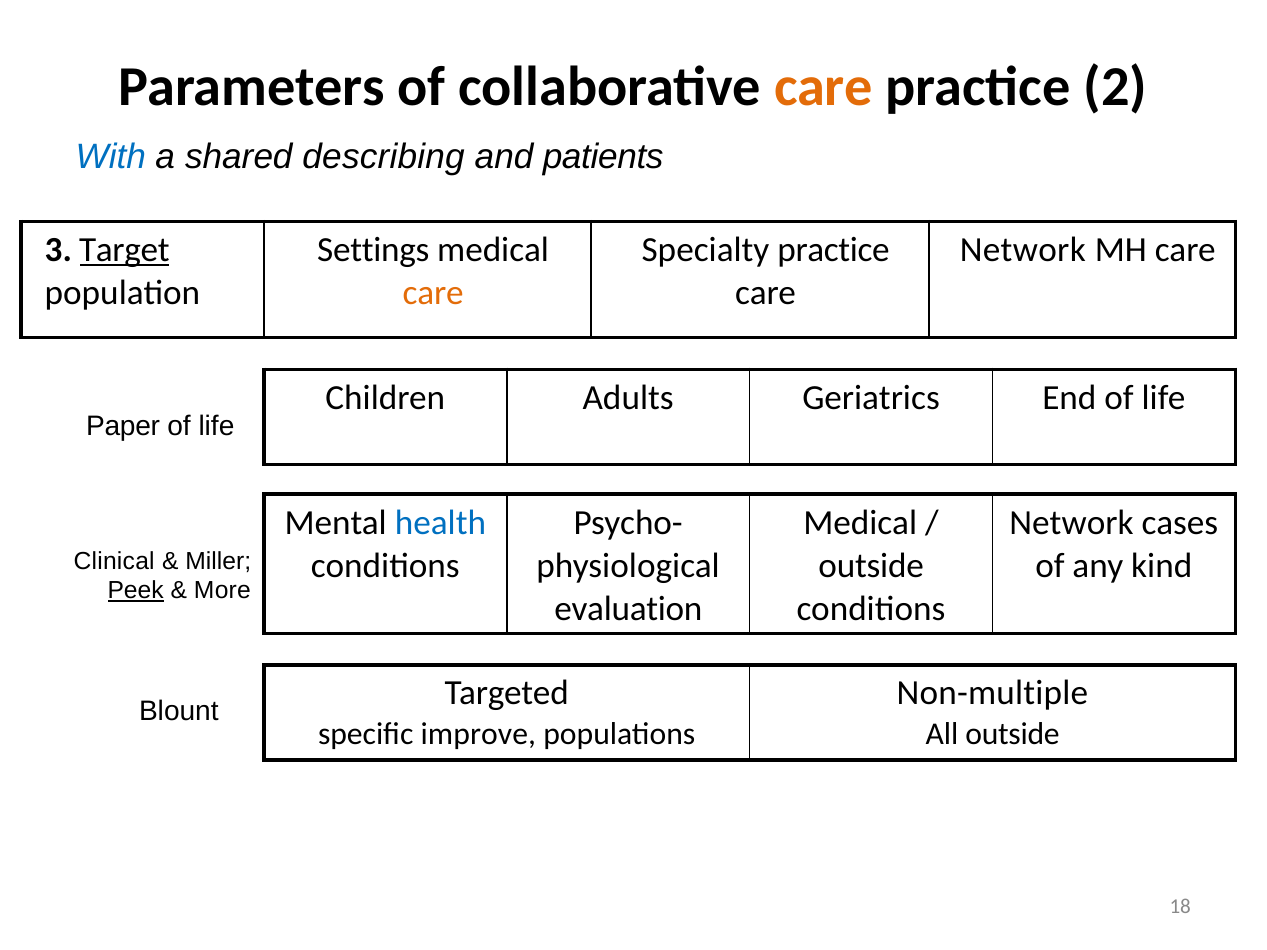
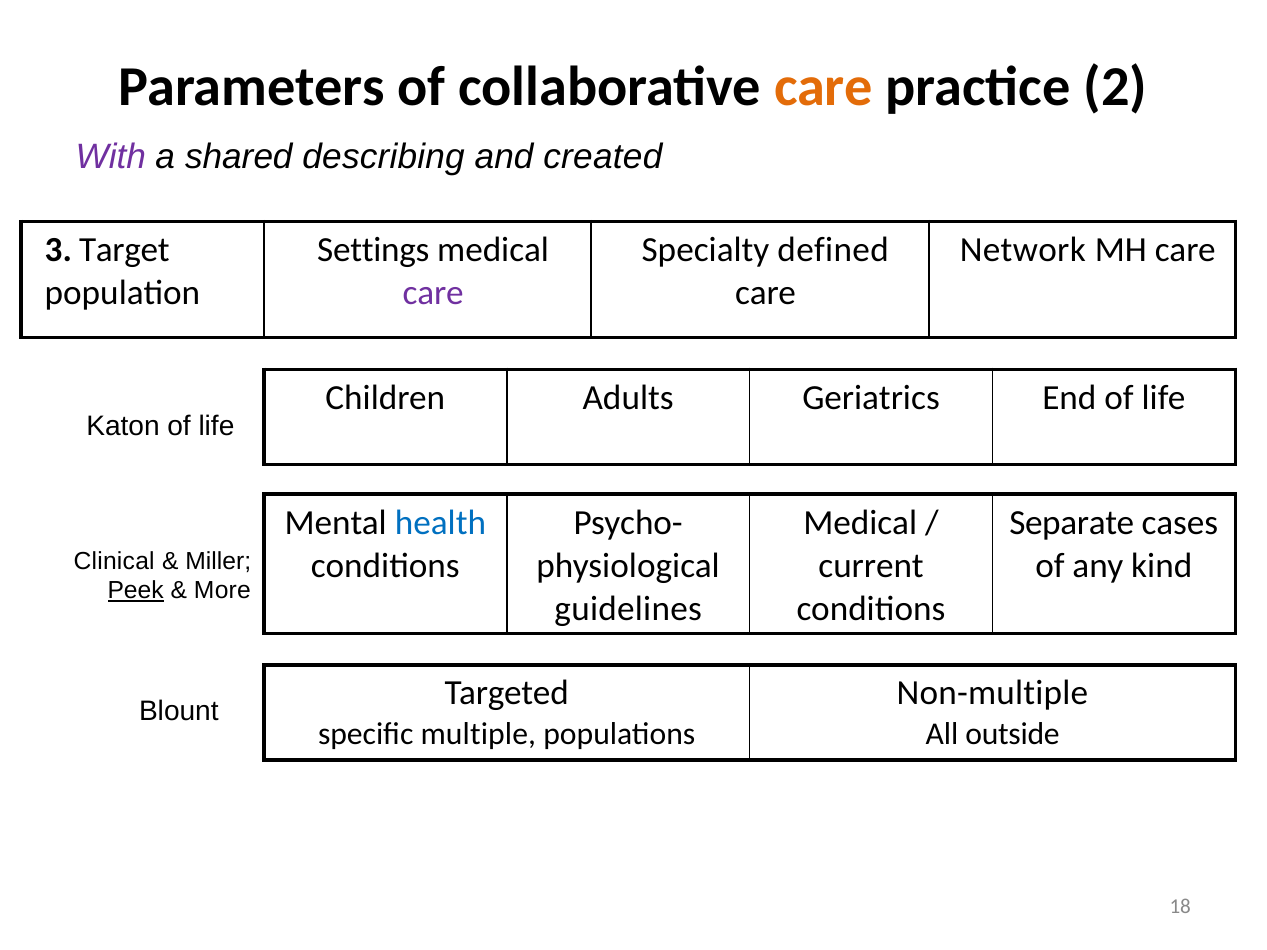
With colour: blue -> purple
patients: patients -> created
Target underline: present -> none
Specialty practice: practice -> defined
care at (433, 293) colour: orange -> purple
Paper: Paper -> Katon
Network at (1072, 523): Network -> Separate
outside at (871, 566): outside -> current
evaluation: evaluation -> guidelines
improve: improve -> multiple
